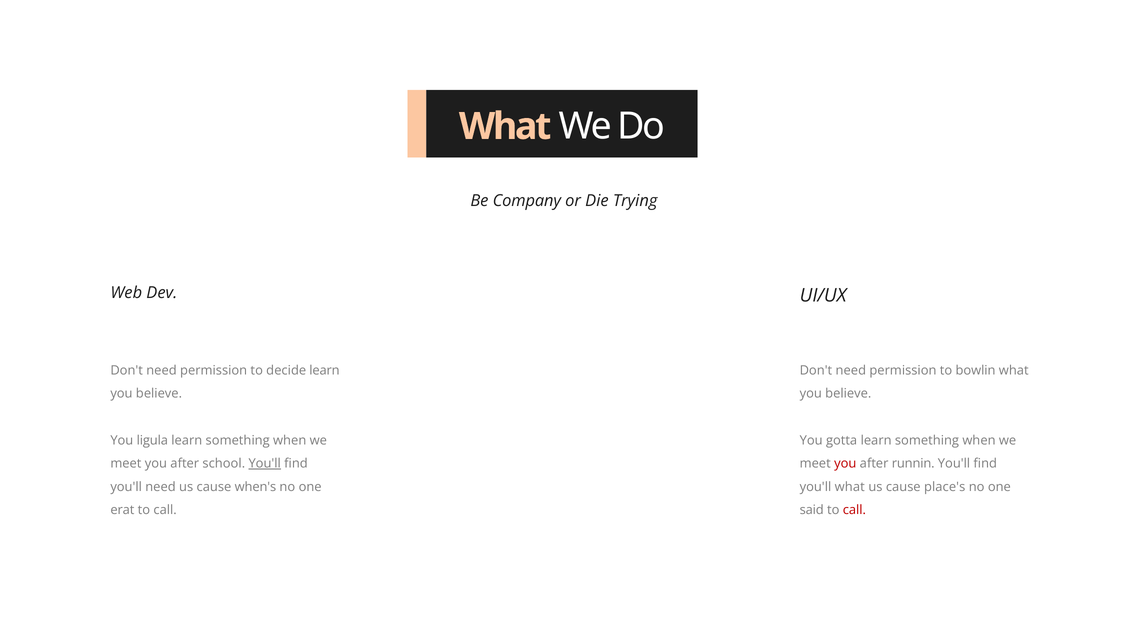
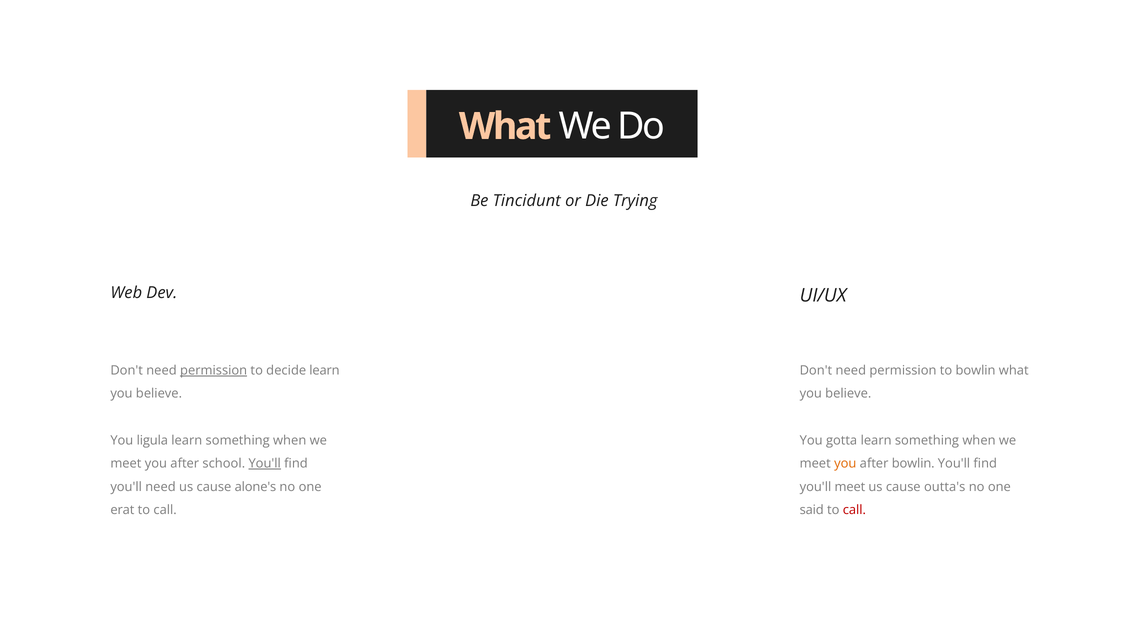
Company: Company -> Tincidunt
permission at (214, 370) underline: none -> present
you at (845, 463) colour: red -> orange
after runnin: runnin -> bowlin
when's: when's -> alone's
you'll what: what -> meet
place's: place's -> outta's
